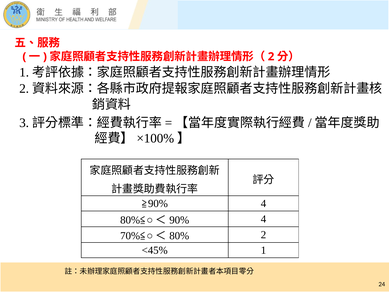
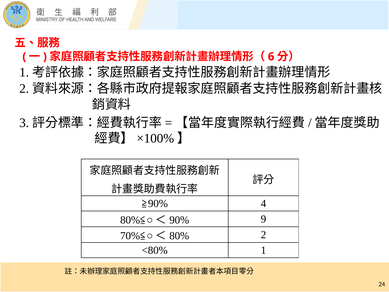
2 at (271, 57): 2 -> 6
4 at (263, 219): 4 -> 9
<45%: <45% -> <80%
